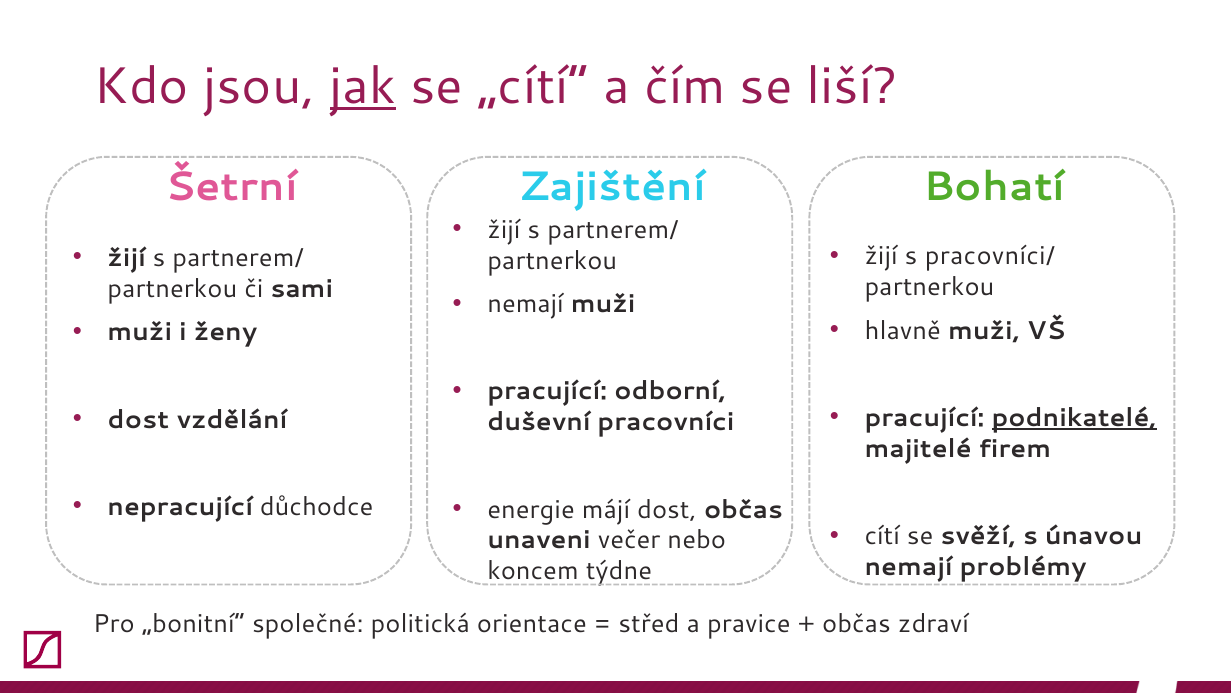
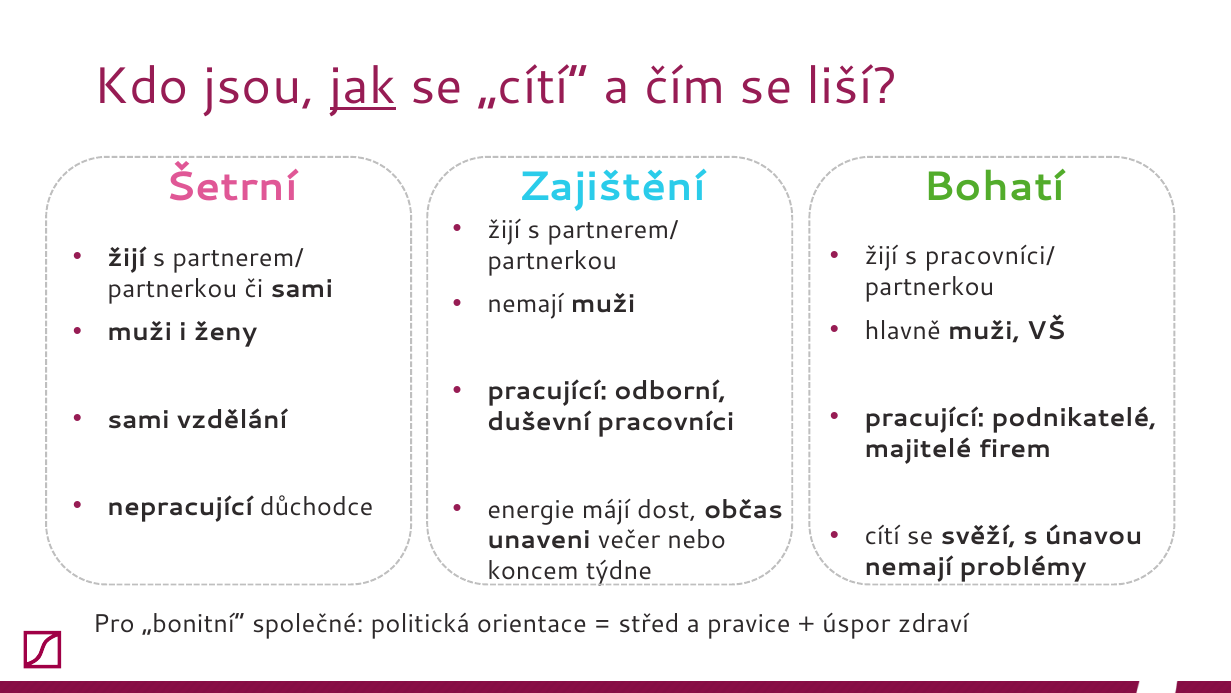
podnikatelé underline: present -> none
dost at (138, 419): dost -> sami
občas at (857, 623): občas -> úspor
